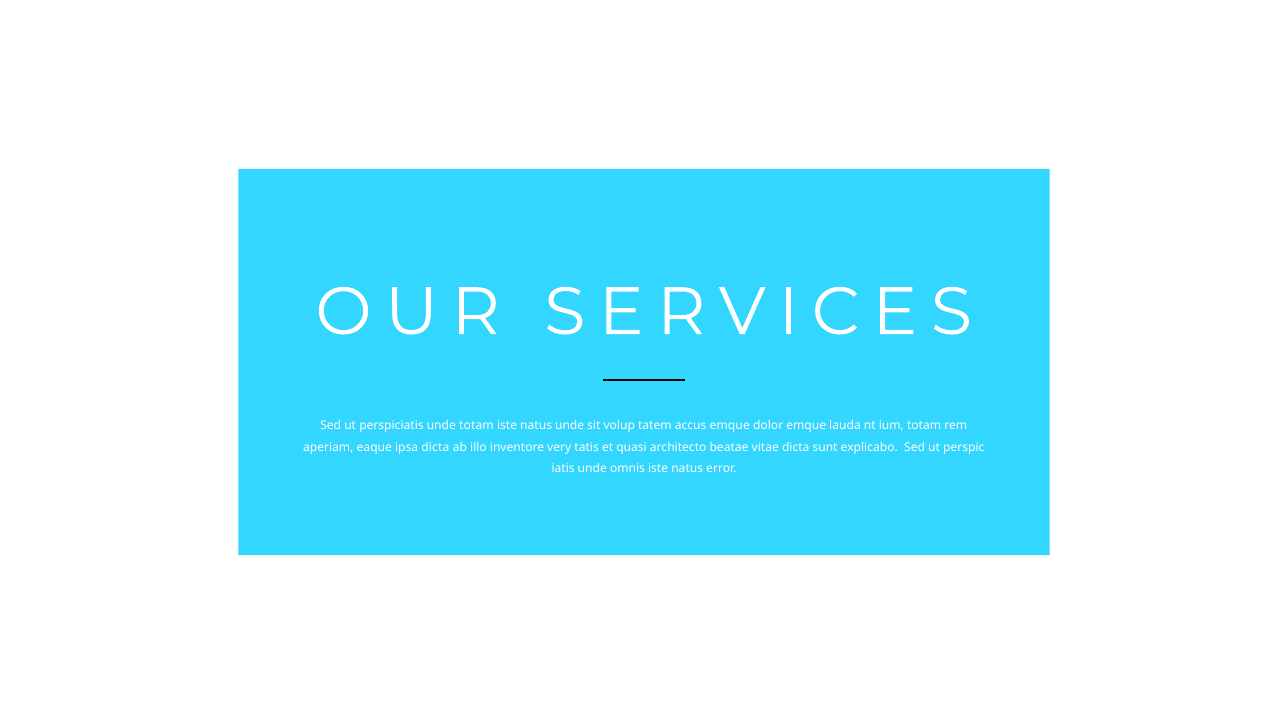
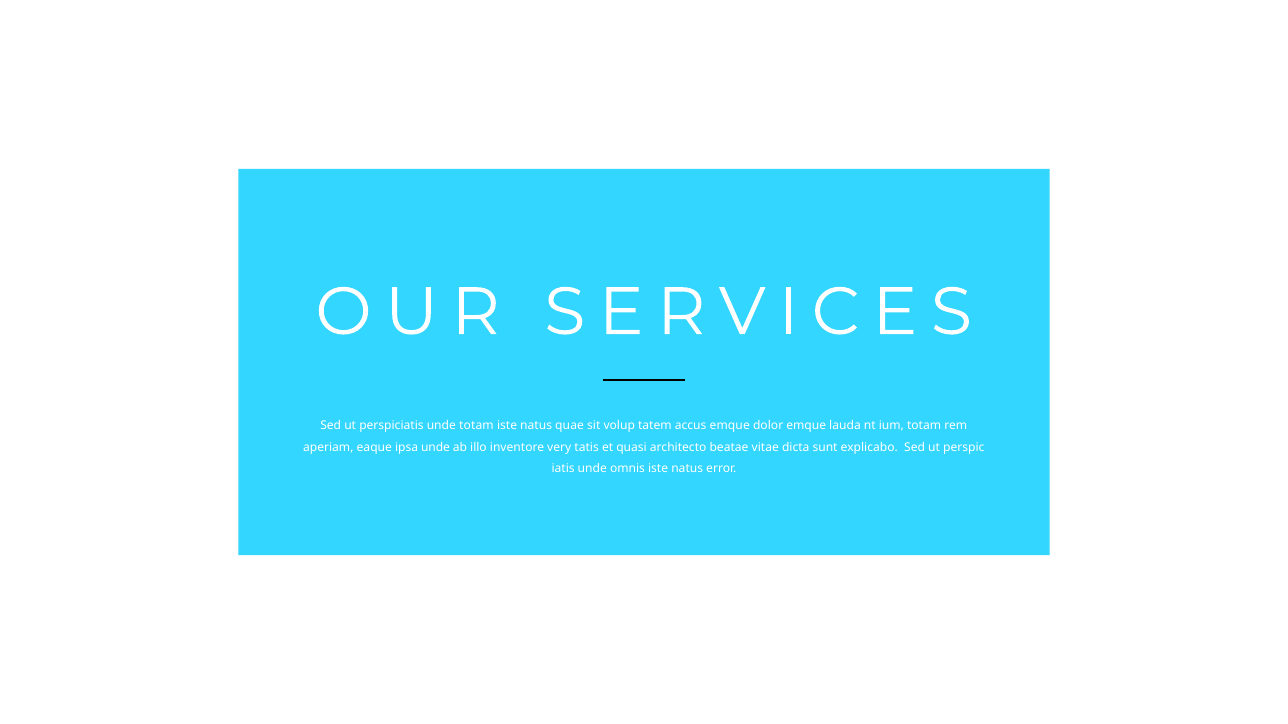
natus unde: unde -> quae
ipsa dicta: dicta -> unde
